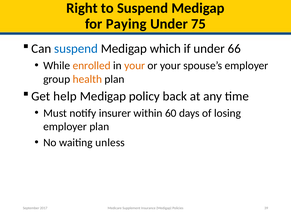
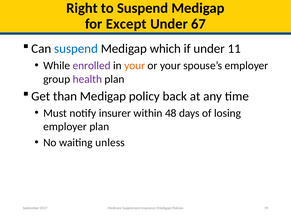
Paying: Paying -> Except
75: 75 -> 67
66: 66 -> 11
enrolled colour: orange -> purple
health colour: orange -> purple
help: help -> than
60: 60 -> 48
